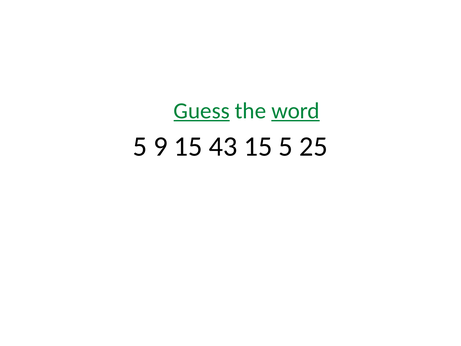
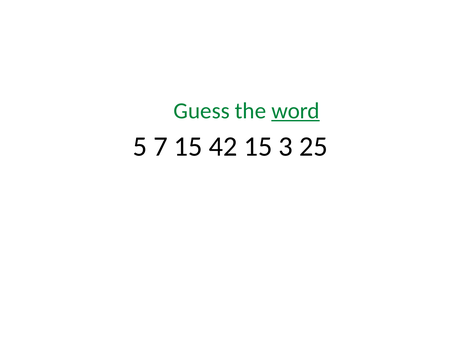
Guess underline: present -> none
9: 9 -> 7
43: 43 -> 42
15 5: 5 -> 3
